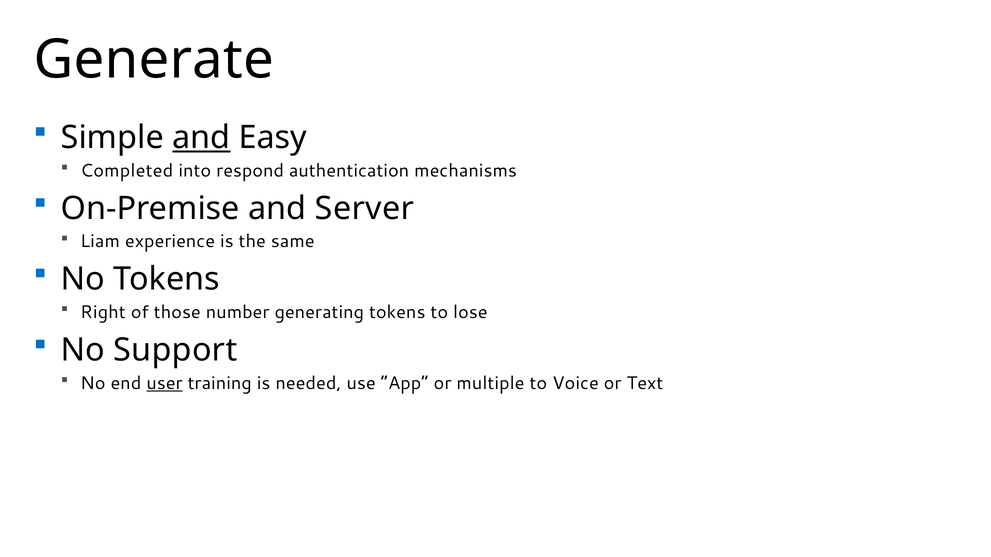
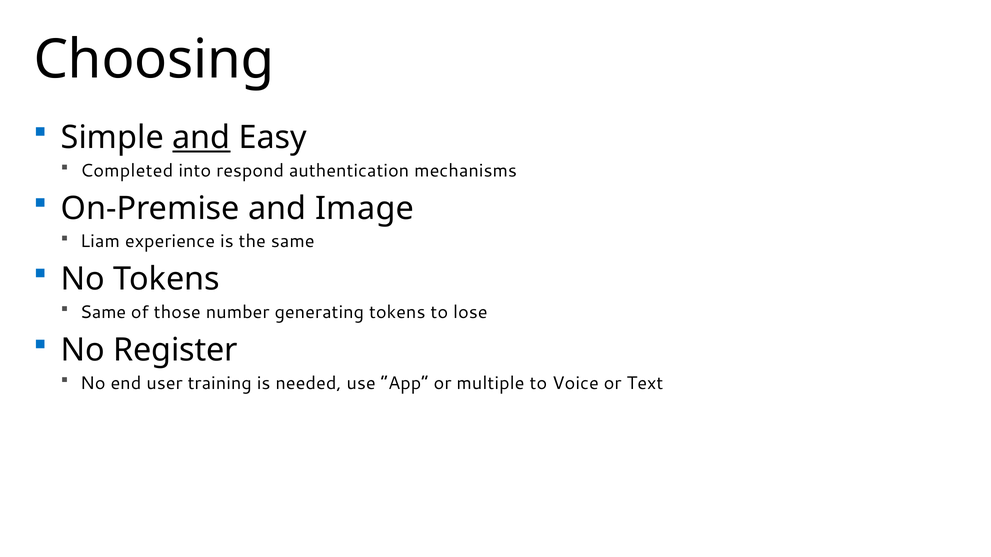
Generate: Generate -> Choosing
Server: Server -> Image
Right at (103, 312): Right -> Same
Support: Support -> Register
user underline: present -> none
